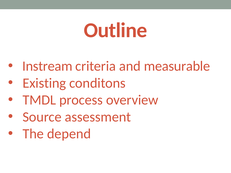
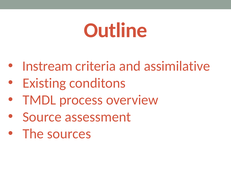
measurable: measurable -> assimilative
depend: depend -> sources
